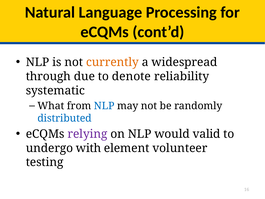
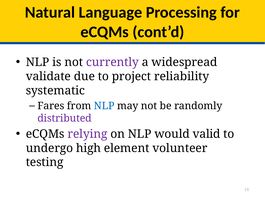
currently colour: orange -> purple
through: through -> validate
denote: denote -> project
What: What -> Fares
distributed colour: blue -> purple
with: with -> high
